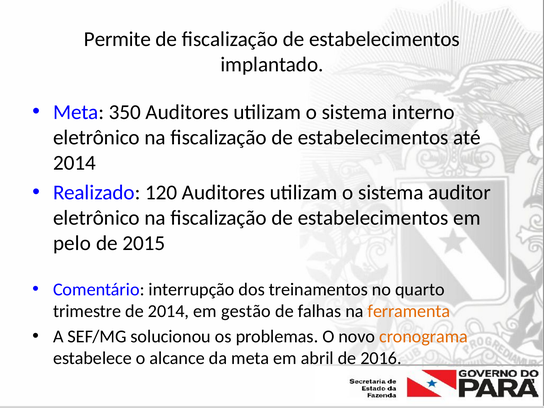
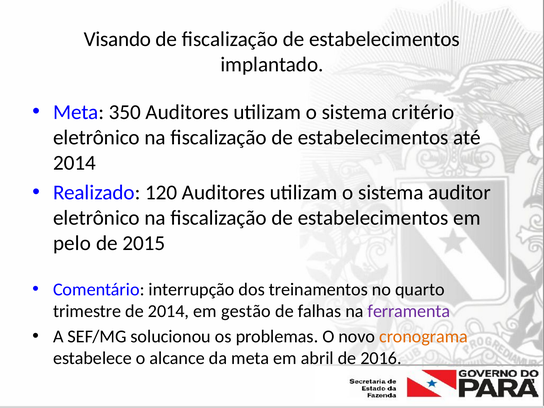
Permite: Permite -> Visando
interno: interno -> critério
ferramenta colour: orange -> purple
